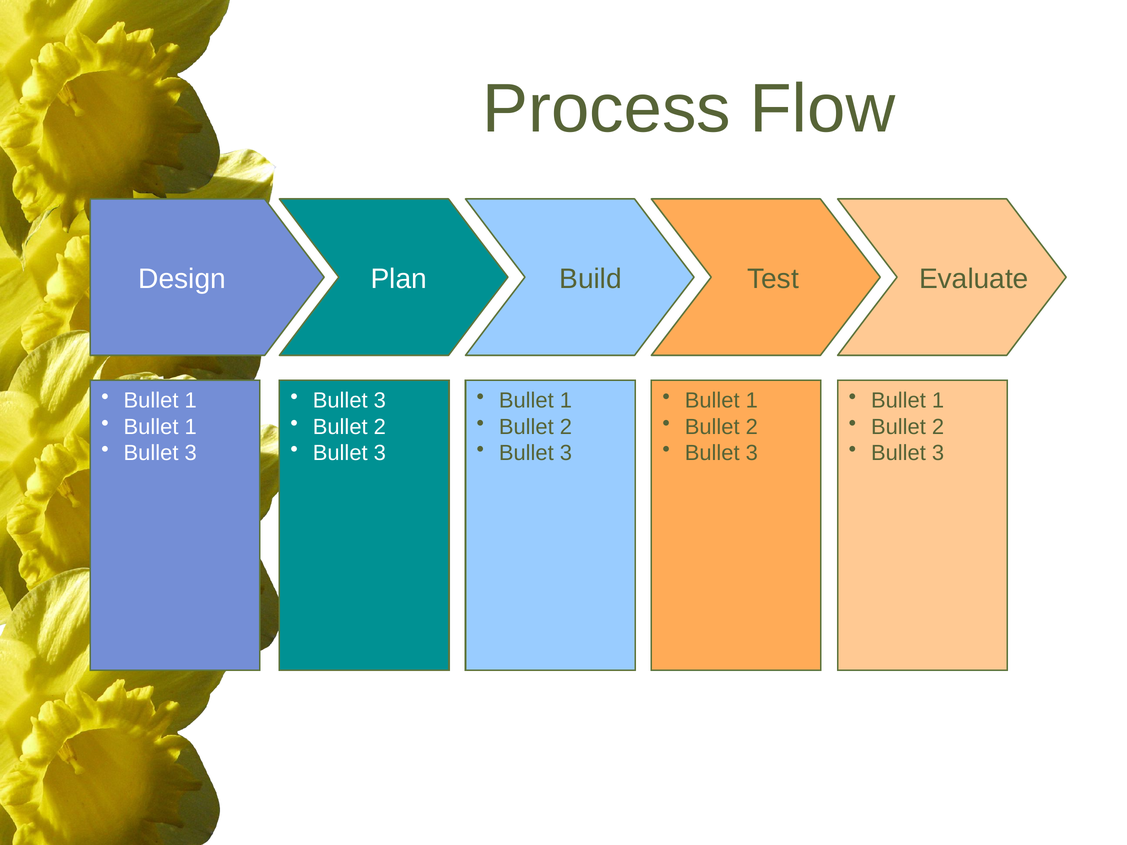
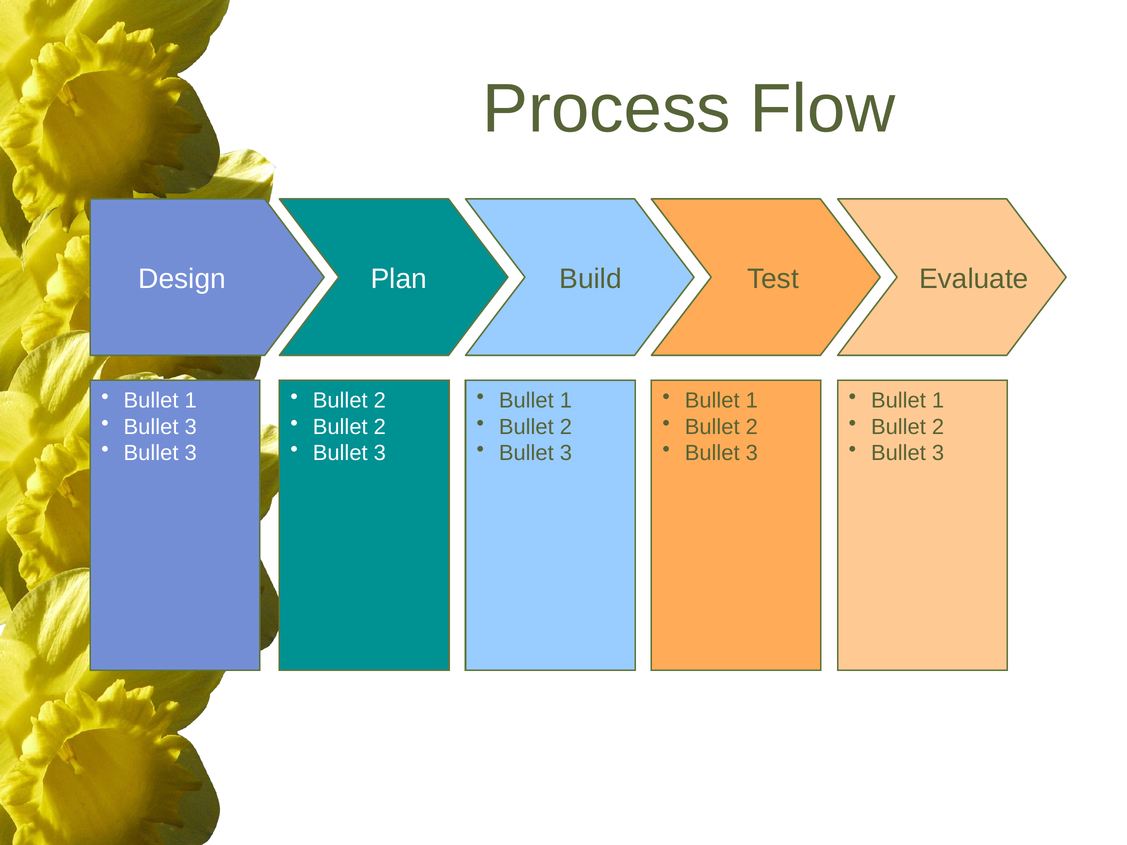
3 at (380, 401): 3 -> 2
1 at (191, 427): 1 -> 3
